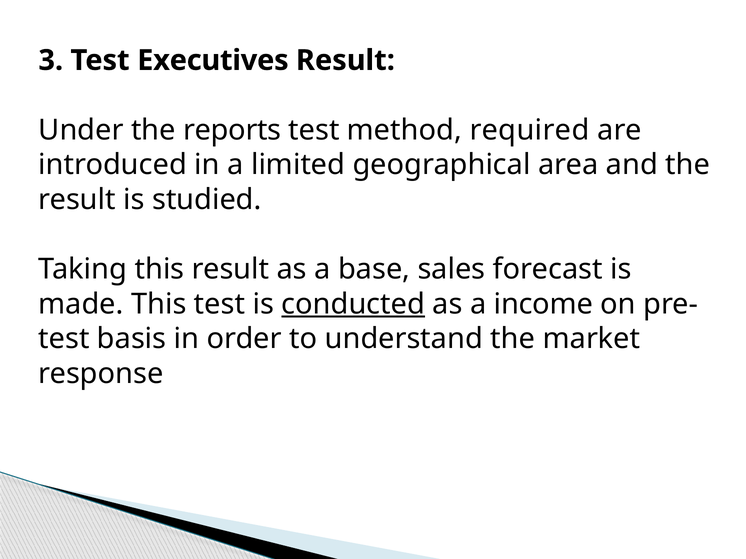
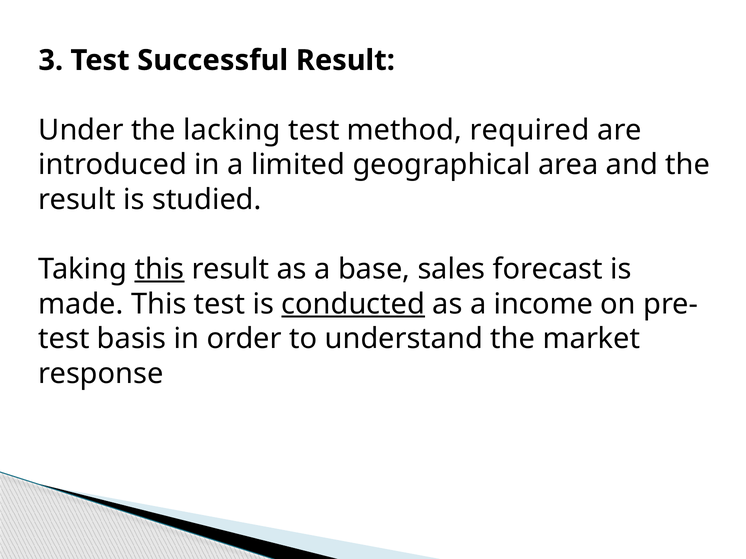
Executives: Executives -> Successful
reports: reports -> lacking
this at (160, 269) underline: none -> present
